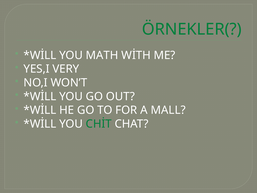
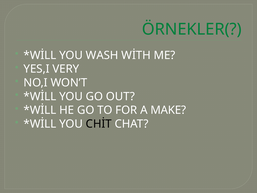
MATH: MATH -> WASH
MALL: MALL -> MAKE
CHİT colour: green -> black
